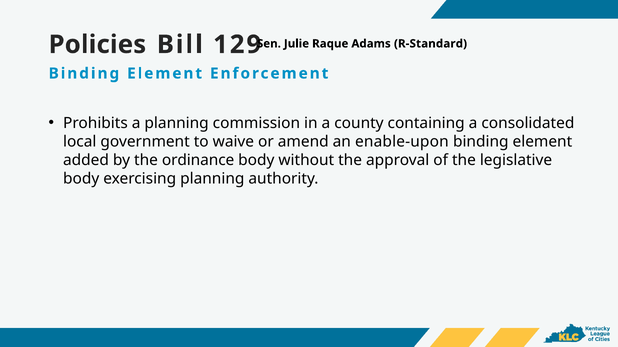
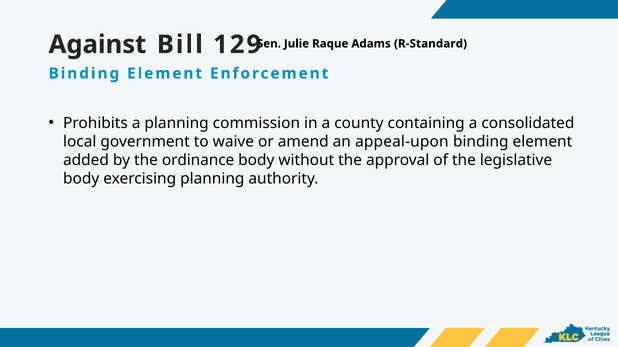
Policies: Policies -> Against
enable-upon: enable-upon -> appeal-upon
